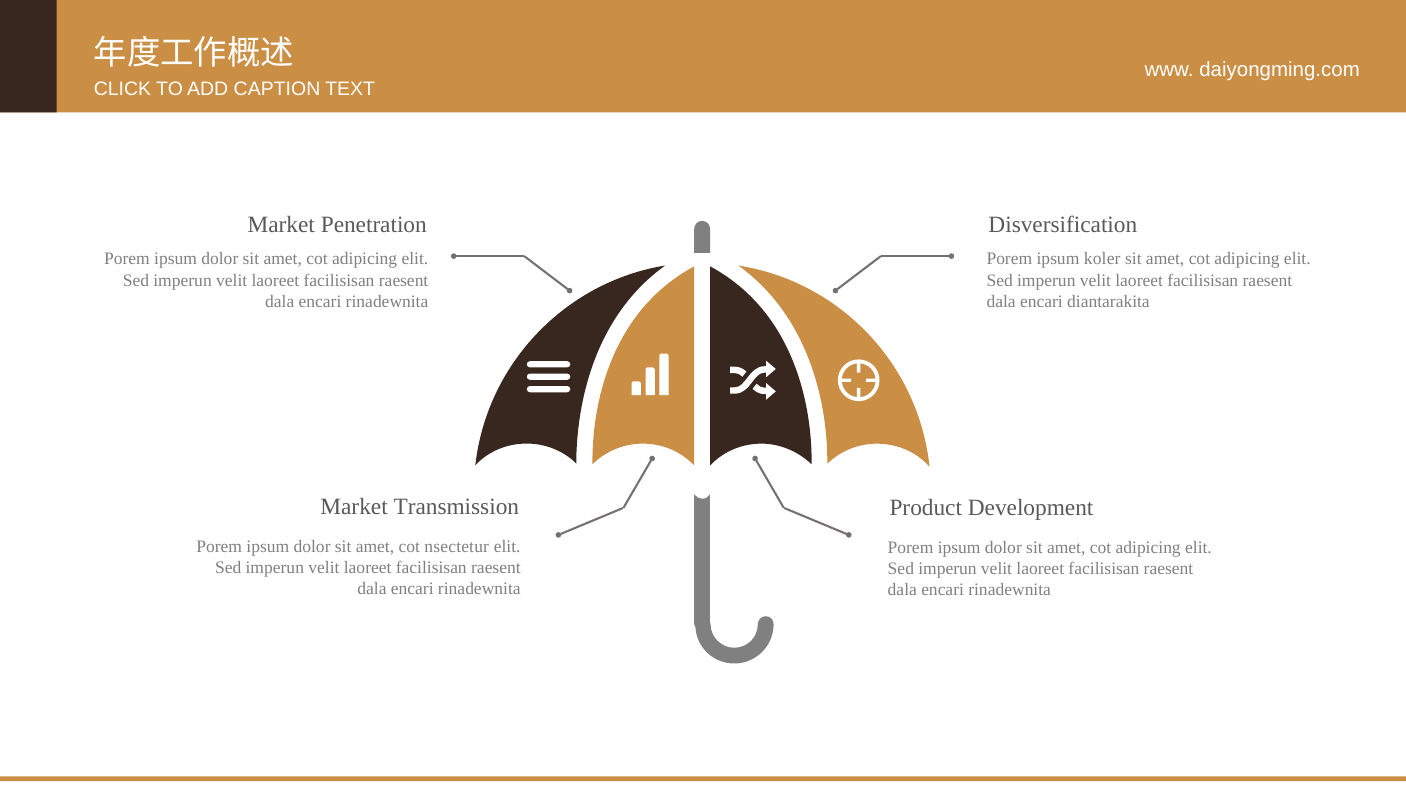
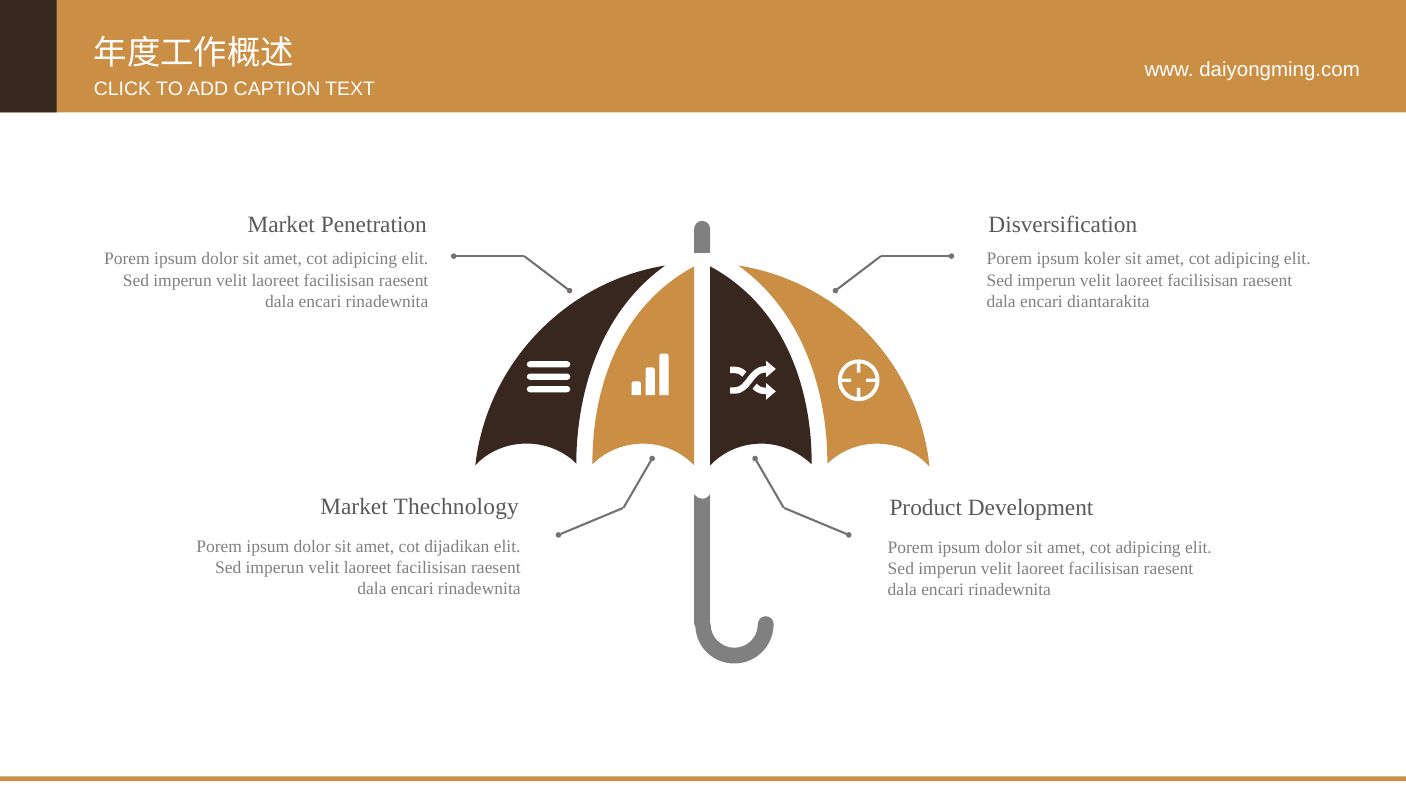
Transmission: Transmission -> Thechnology
nsectetur: nsectetur -> dijadikan
